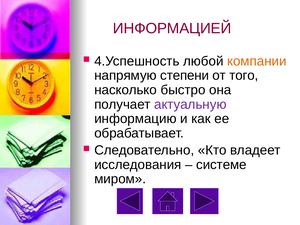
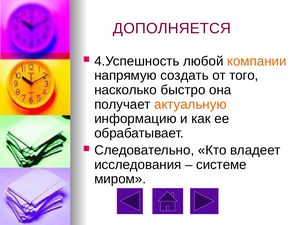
ИНФОРМАЦИЕЙ: ИНФОРМАЦИЕЙ -> ДОПОЛНЯЕТСЯ
степени: степени -> создать
актуальную colour: purple -> orange
